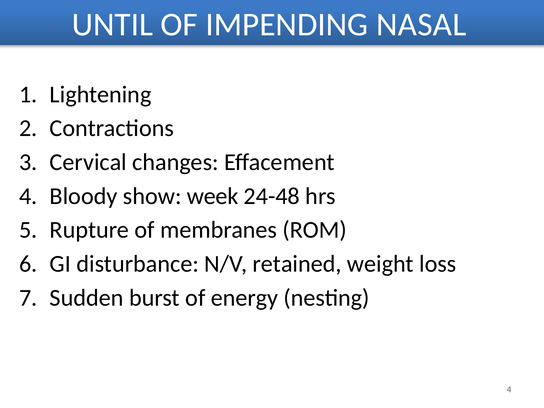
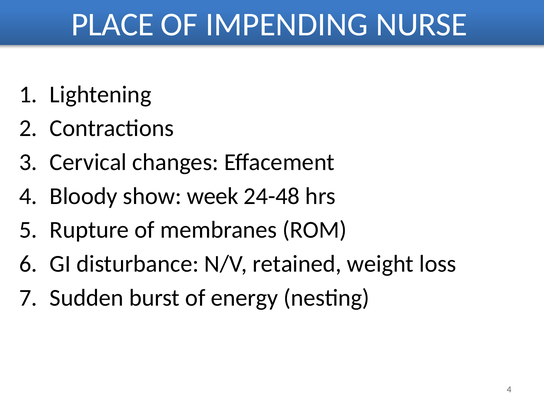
UNTIL: UNTIL -> PLACE
NASAL: NASAL -> NURSE
